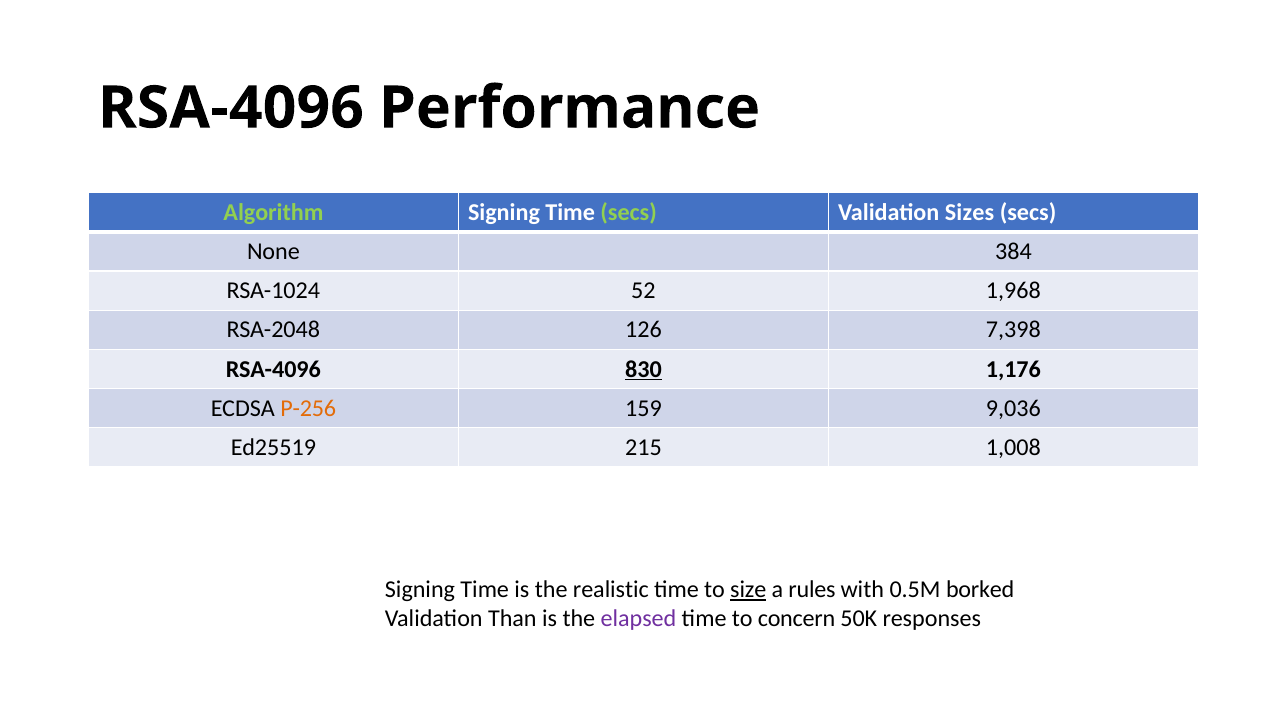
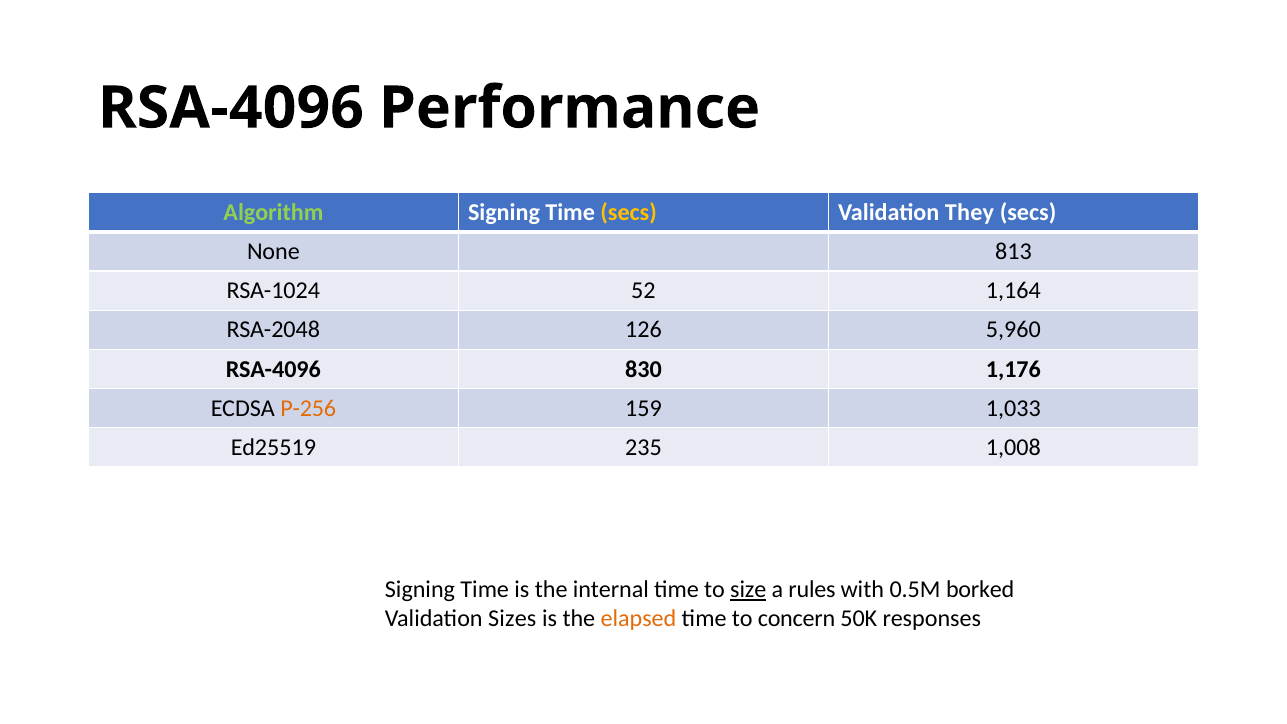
secs at (629, 213) colour: light green -> yellow
Sizes: Sizes -> They
384: 384 -> 813
1,968: 1,968 -> 1,164
7,398: 7,398 -> 5,960
830 underline: present -> none
9,036: 9,036 -> 1,033
215: 215 -> 235
realistic: realistic -> internal
Than: Than -> Sizes
elapsed colour: purple -> orange
